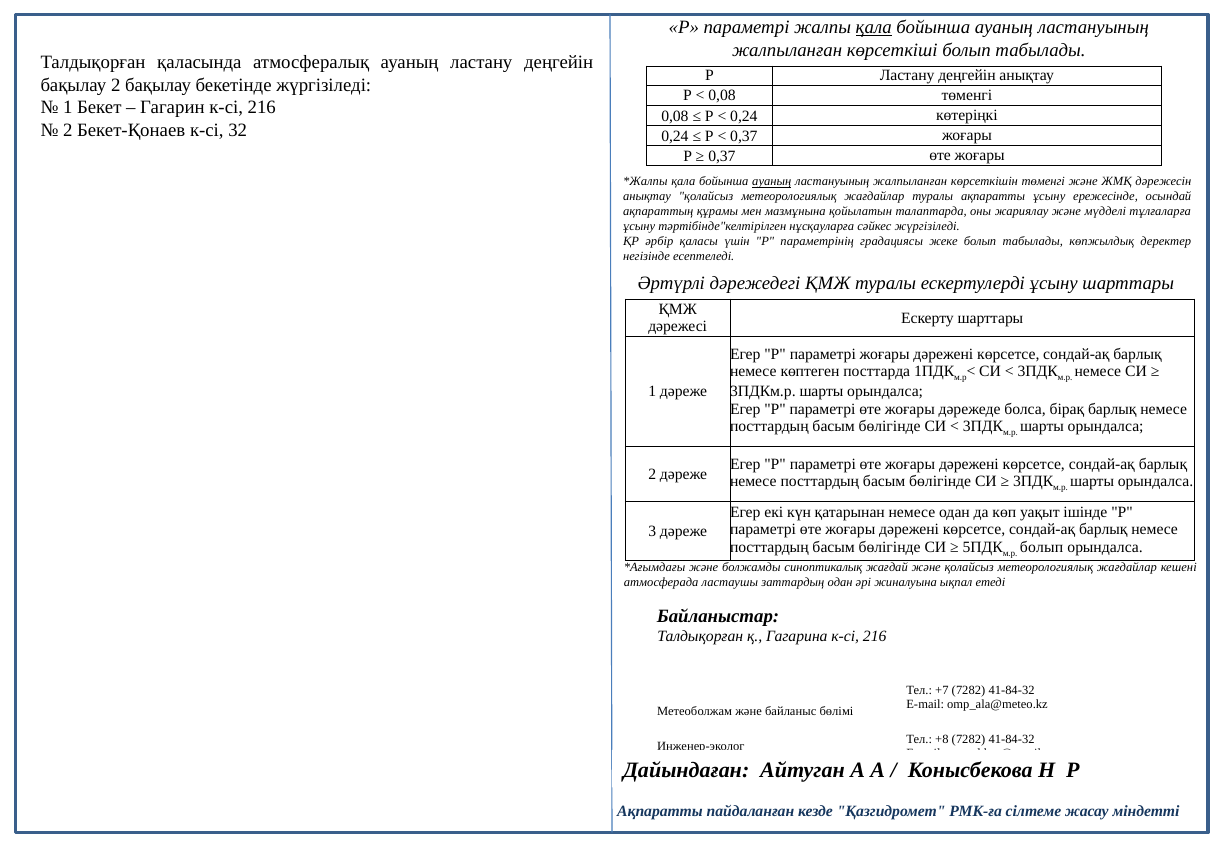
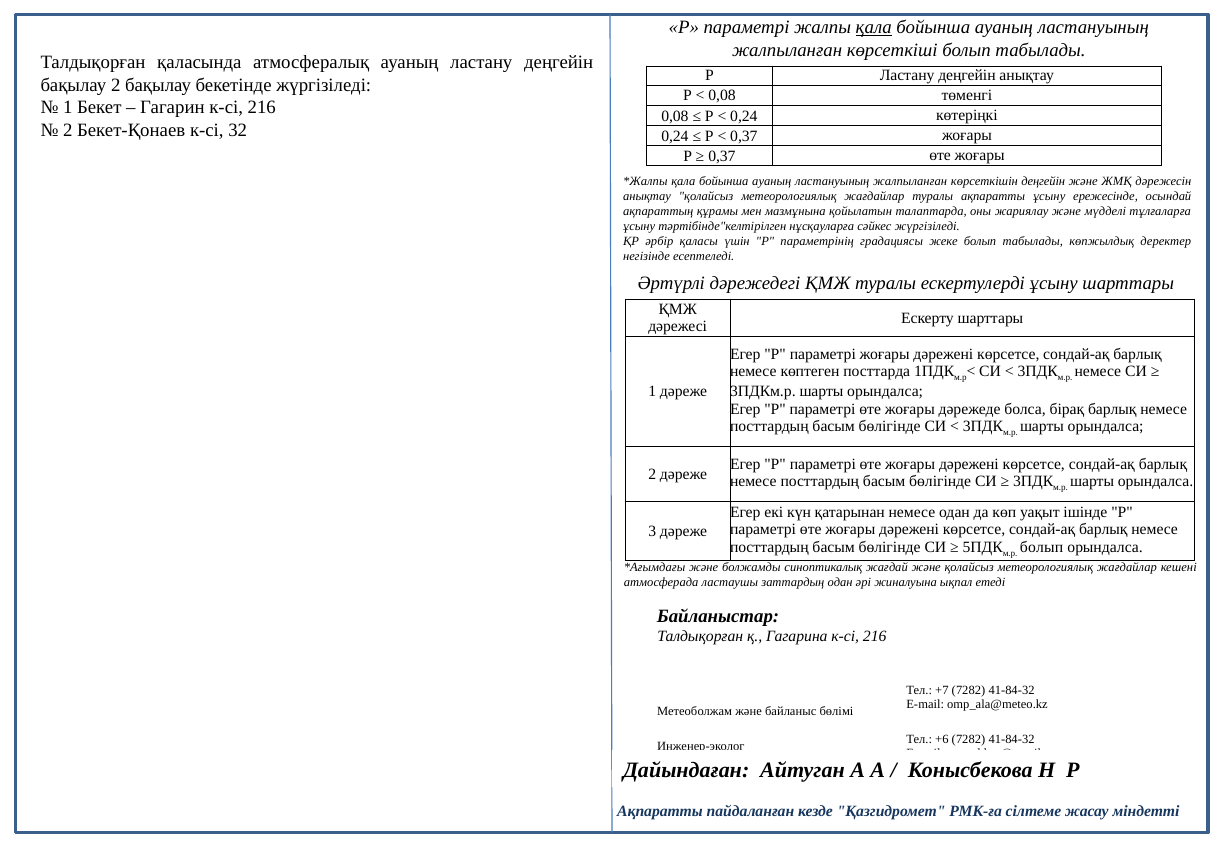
ауаның at (772, 182) underline: present -> none
көрсеткішін төменгі: төменгі -> деңгейін
+8: +8 -> +6
